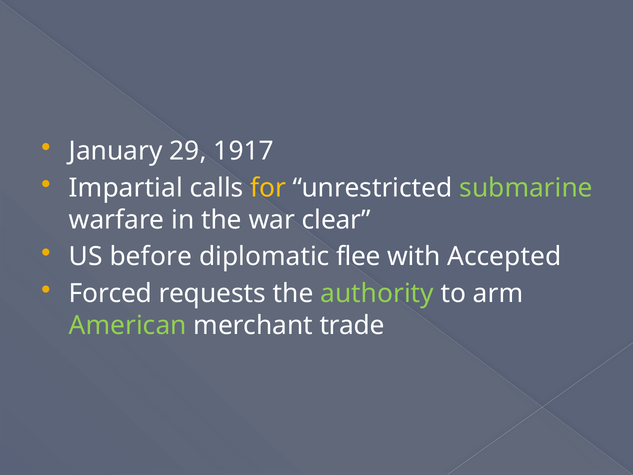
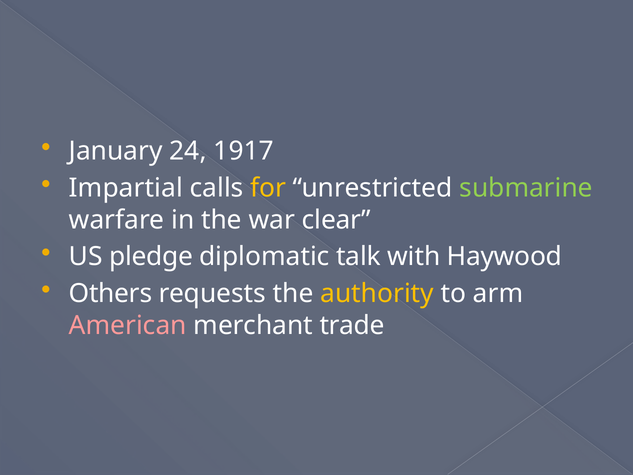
29: 29 -> 24
before: before -> pledge
flee: flee -> talk
Accepted: Accepted -> Haywood
Forced: Forced -> Others
authority colour: light green -> yellow
American colour: light green -> pink
